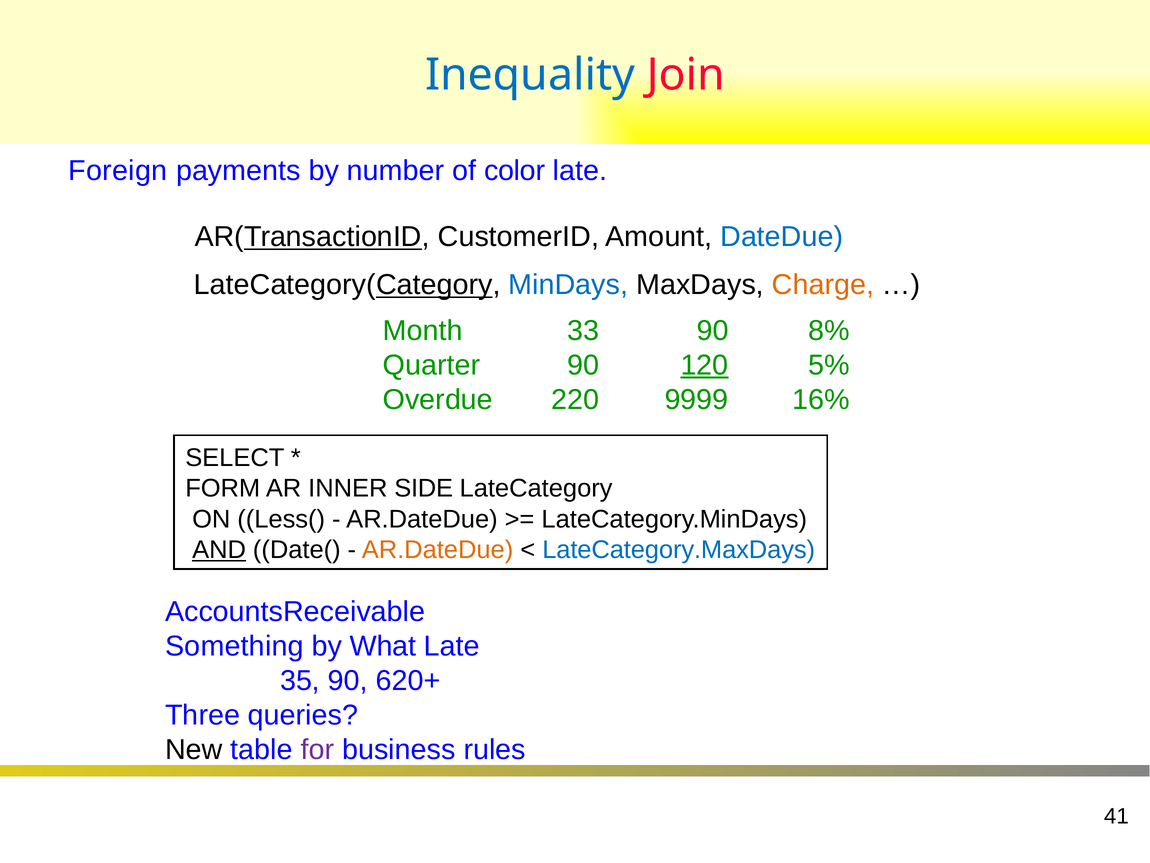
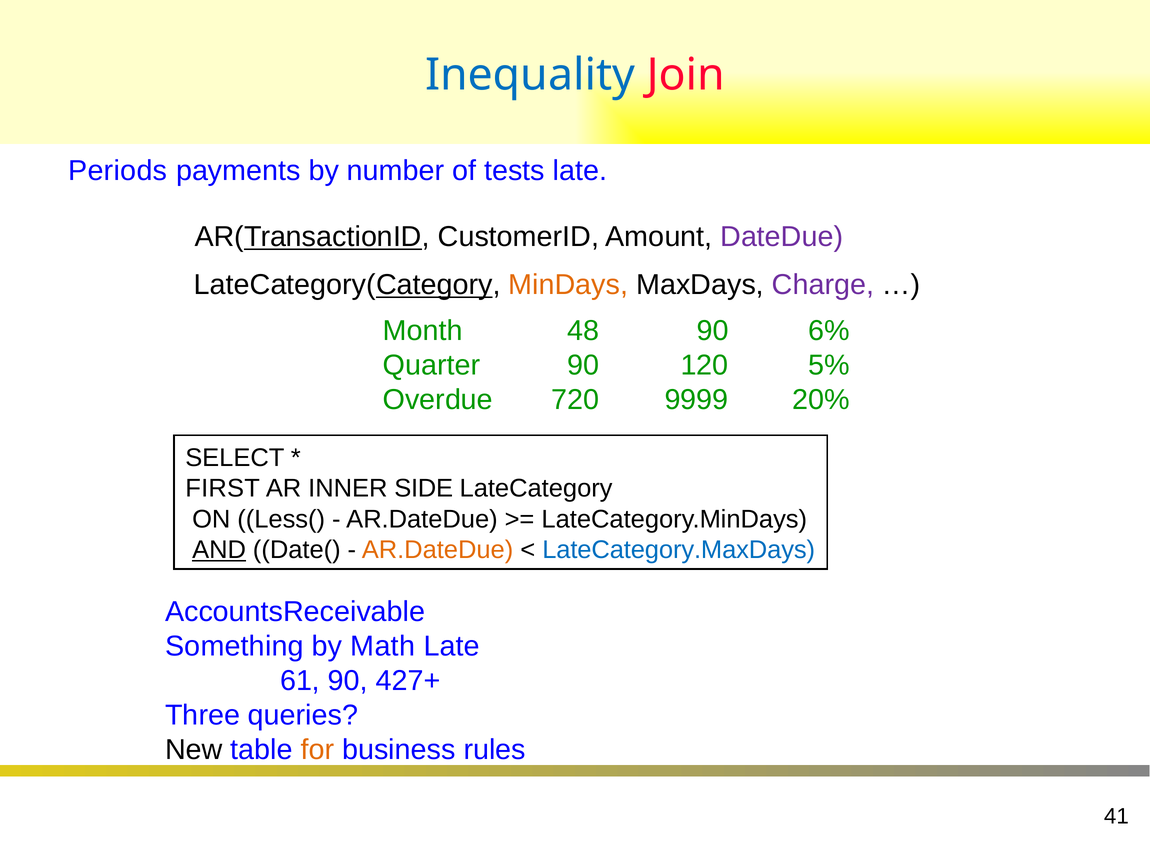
Foreign: Foreign -> Periods
color: color -> tests
DateDue colour: blue -> purple
MinDays colour: blue -> orange
Charge colour: orange -> purple
33: 33 -> 48
8%: 8% -> 6%
120 underline: present -> none
220: 220 -> 720
16%: 16% -> 20%
FORM: FORM -> FIRST
What: What -> Math
35: 35 -> 61
620+: 620+ -> 427+
for colour: purple -> orange
